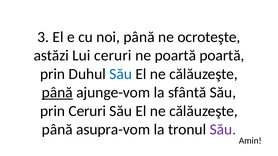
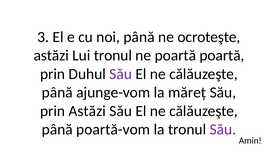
Lui ceruri: ceruri -> tronul
Său at (121, 74) colour: blue -> purple
până at (57, 93) underline: present -> none
sfântă: sfântă -> măreț
prin Ceruri: Ceruri -> Astăzi
asupra-vom: asupra-vom -> poartă-vom
